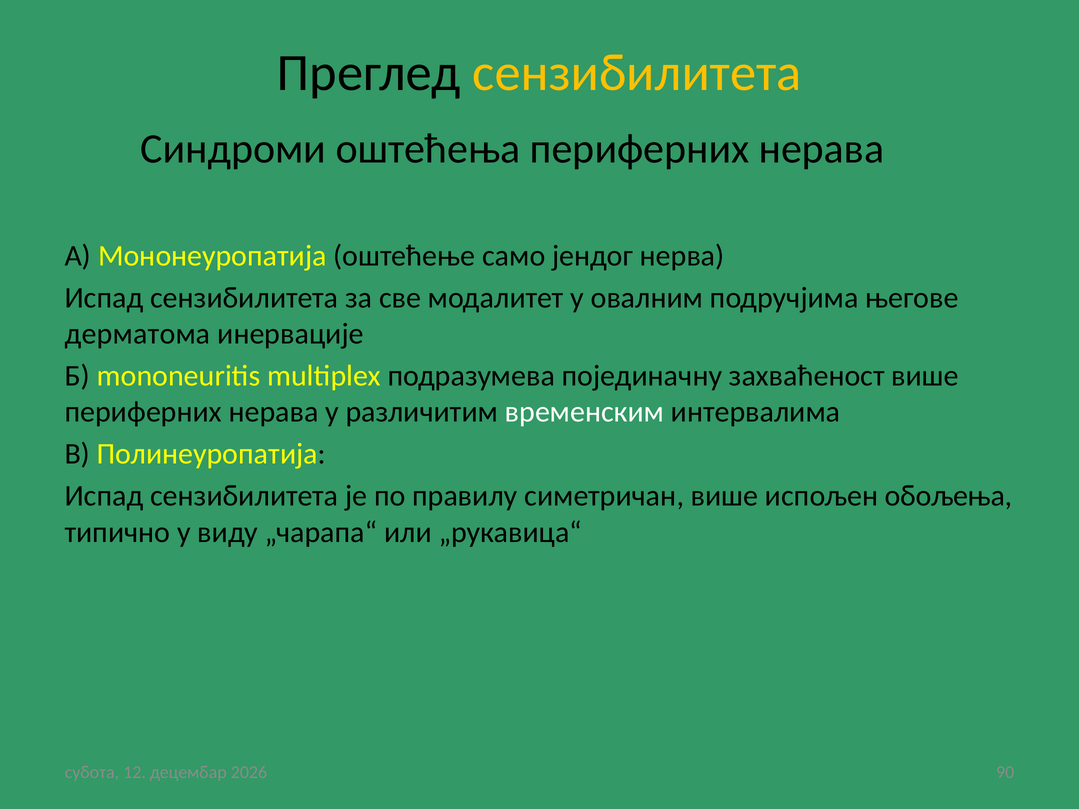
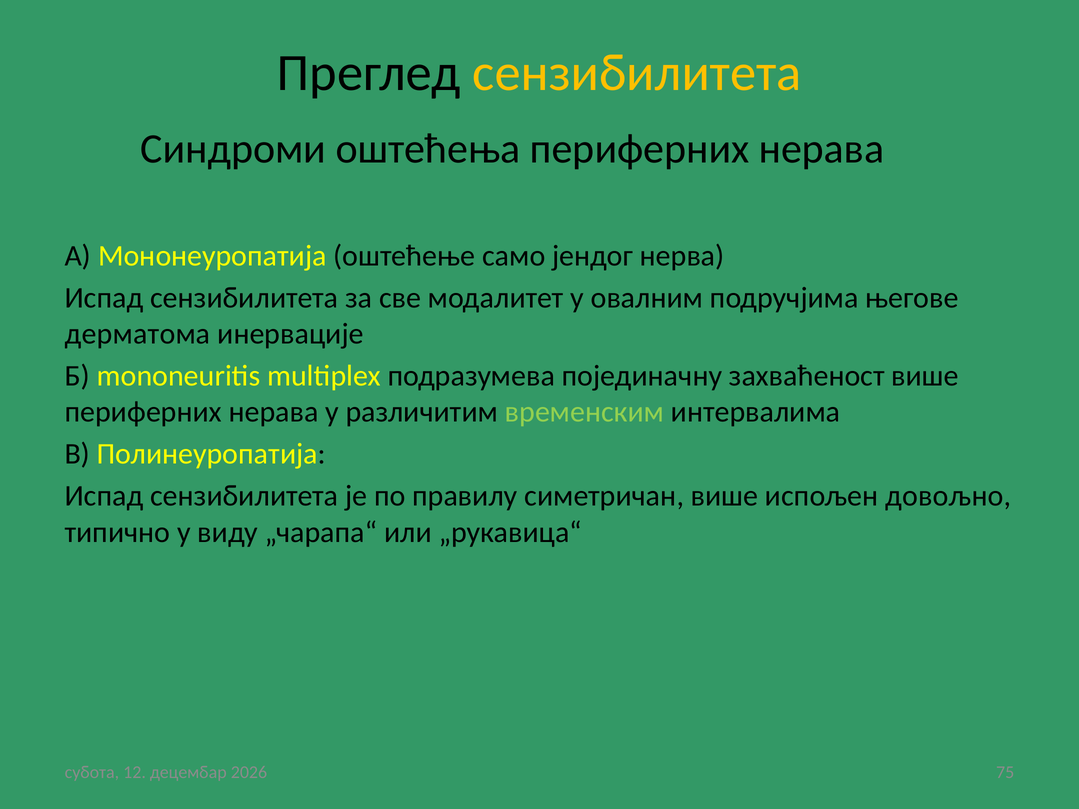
временским colour: white -> light green
обољења: обољења -> довољно
90: 90 -> 75
